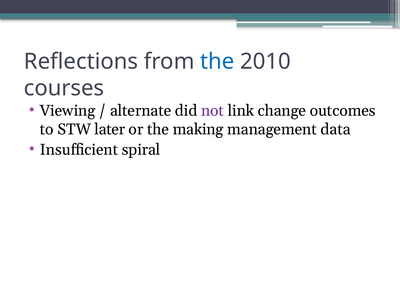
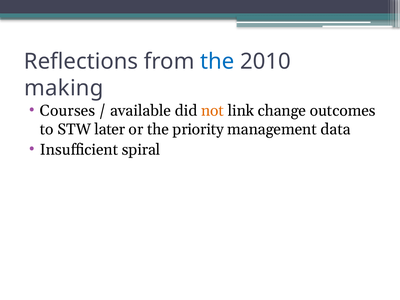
courses: courses -> making
Viewing: Viewing -> Courses
alternate: alternate -> available
not colour: purple -> orange
making: making -> priority
